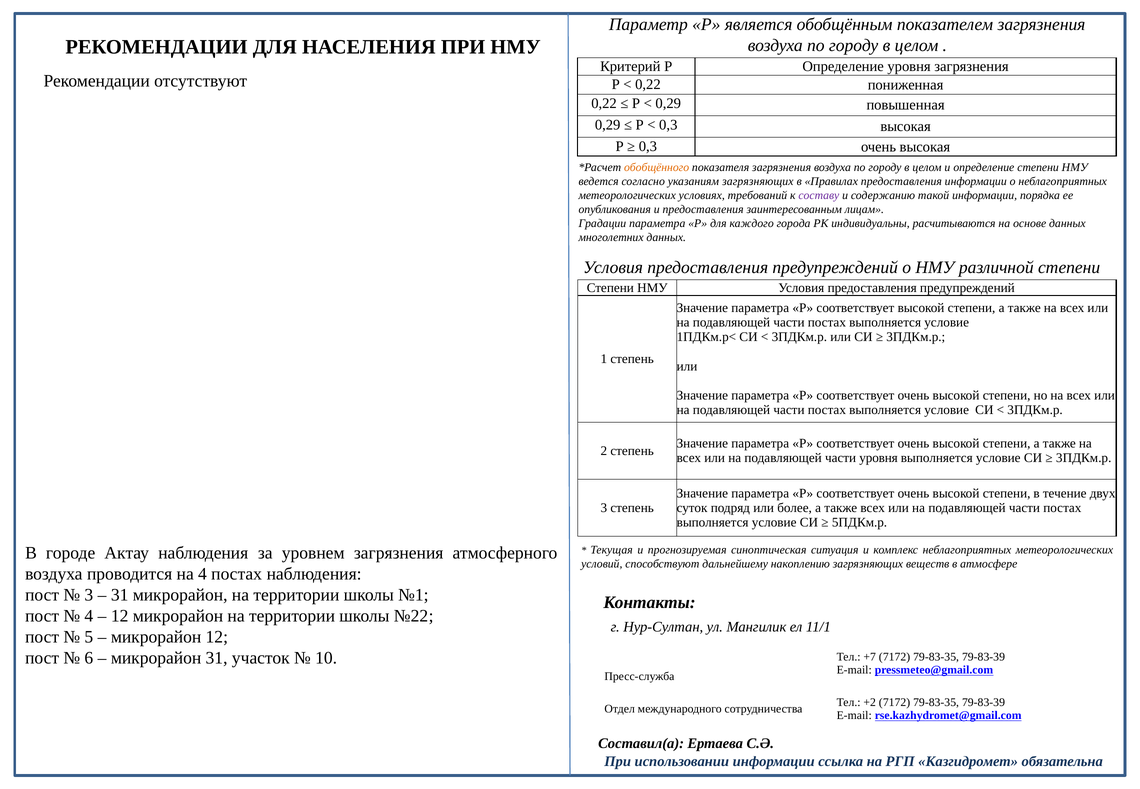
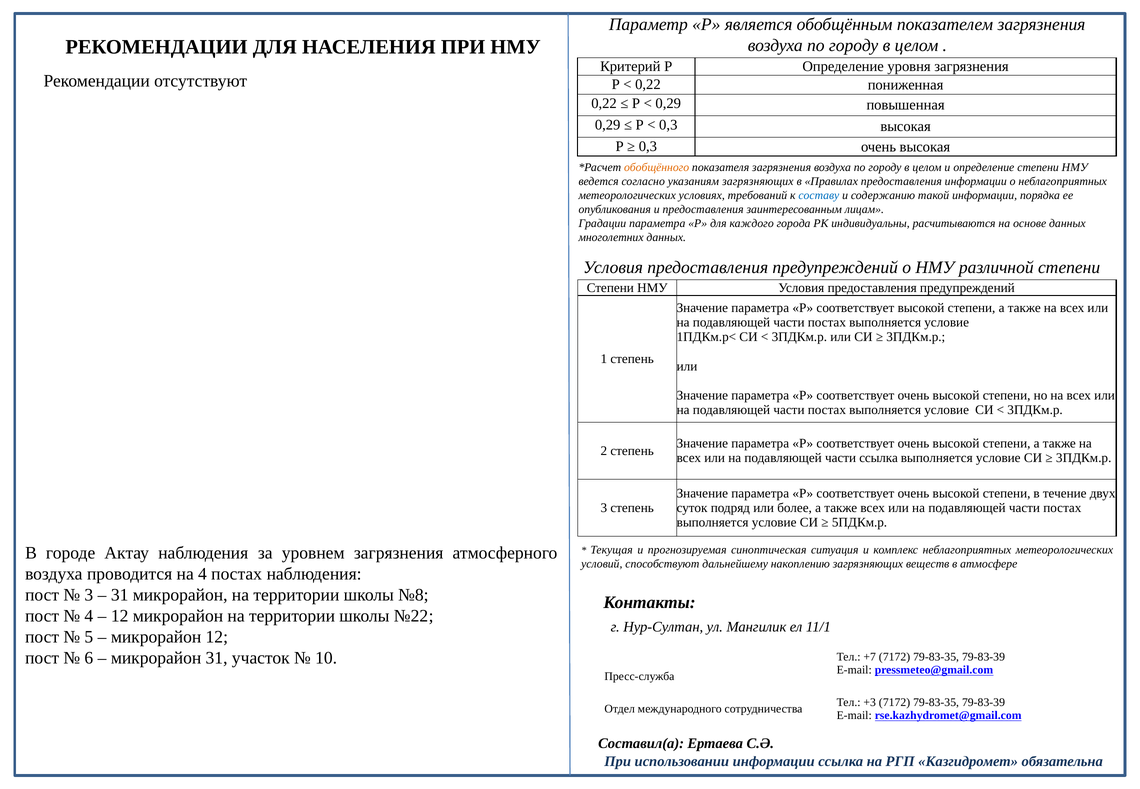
составу colour: purple -> blue
части уровня: уровня -> ссылка
№1: №1 -> №8
+2: +2 -> +3
